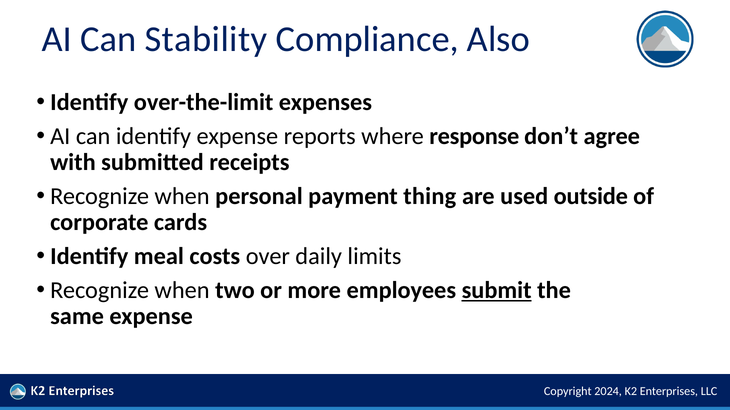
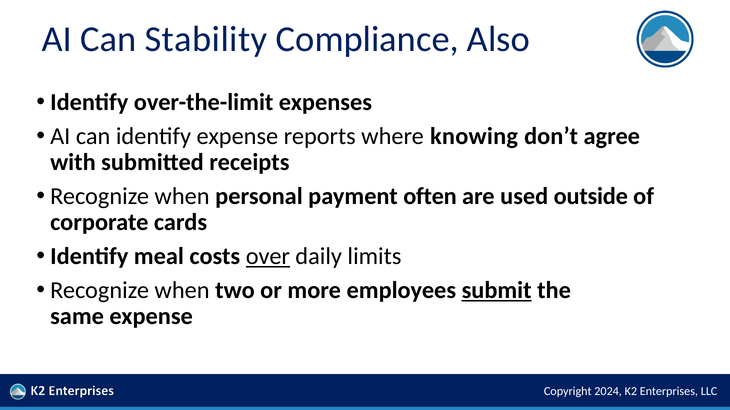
response: response -> knowing
thing: thing -> often
over underline: none -> present
